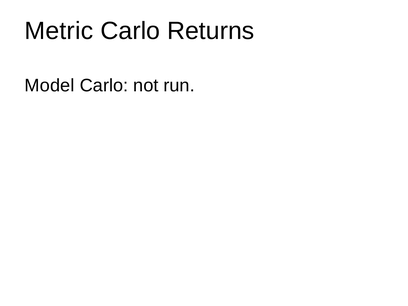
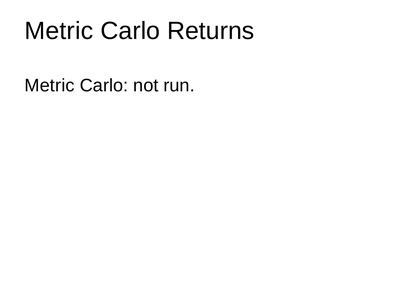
Model at (50, 86): Model -> Metric
